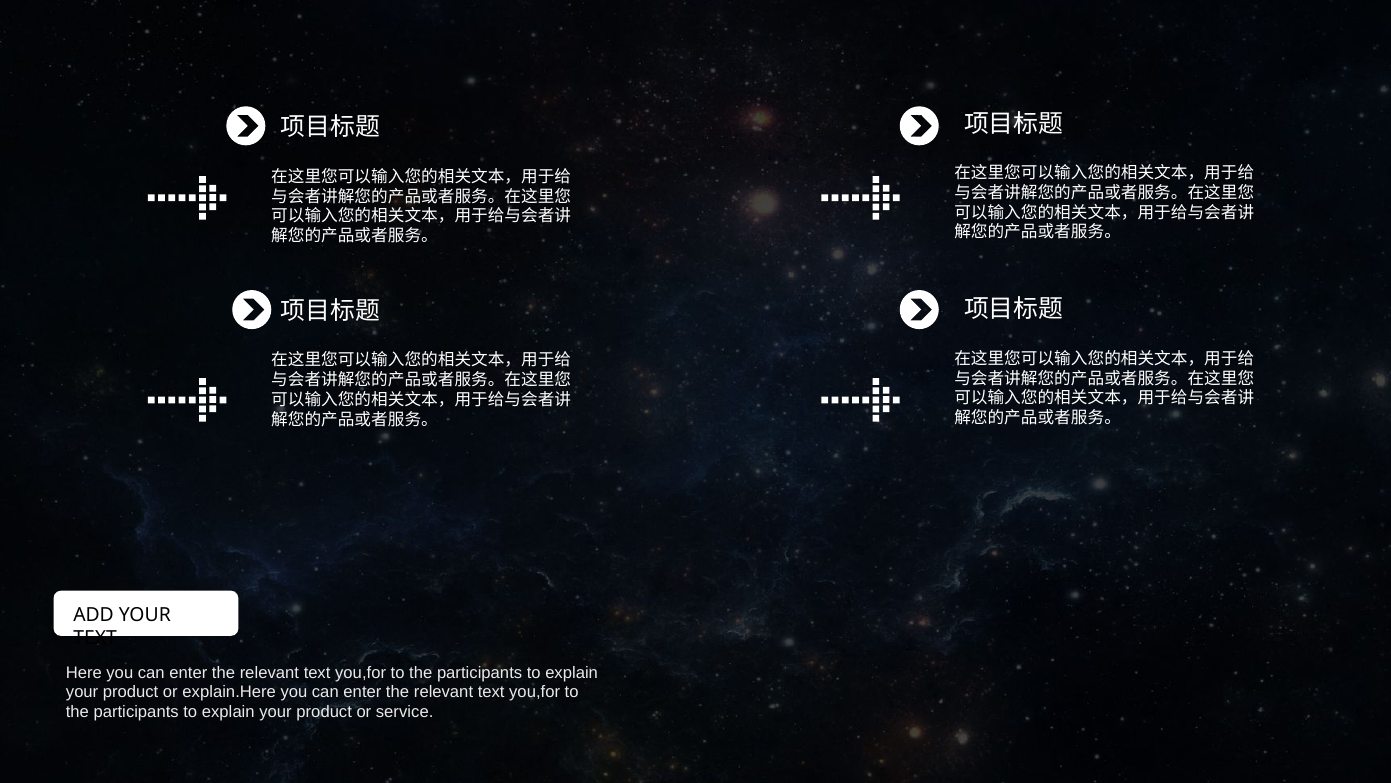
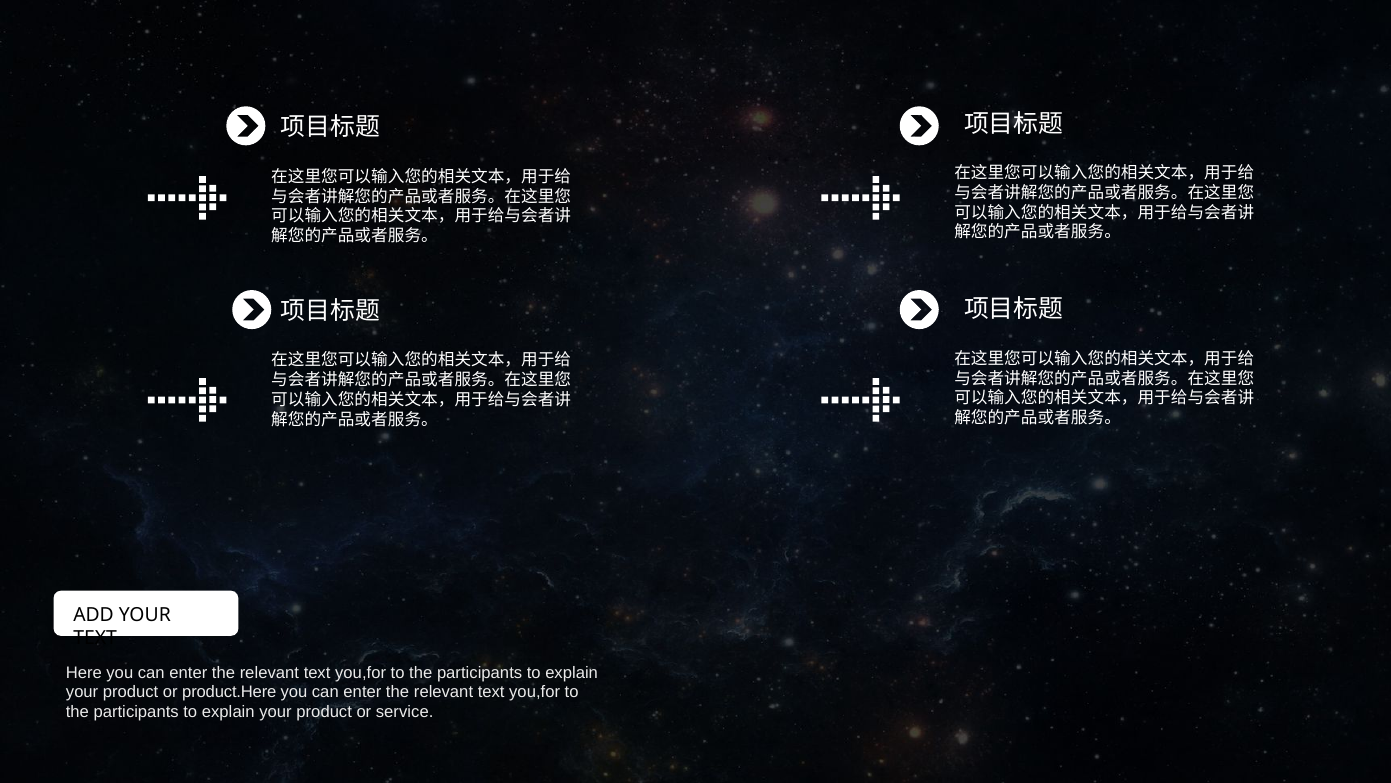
explain.Here: explain.Here -> product.Here
